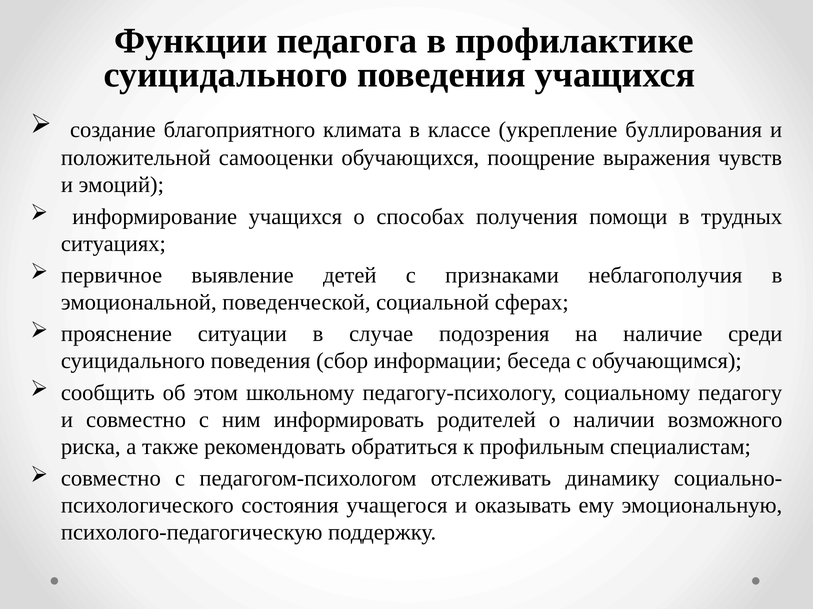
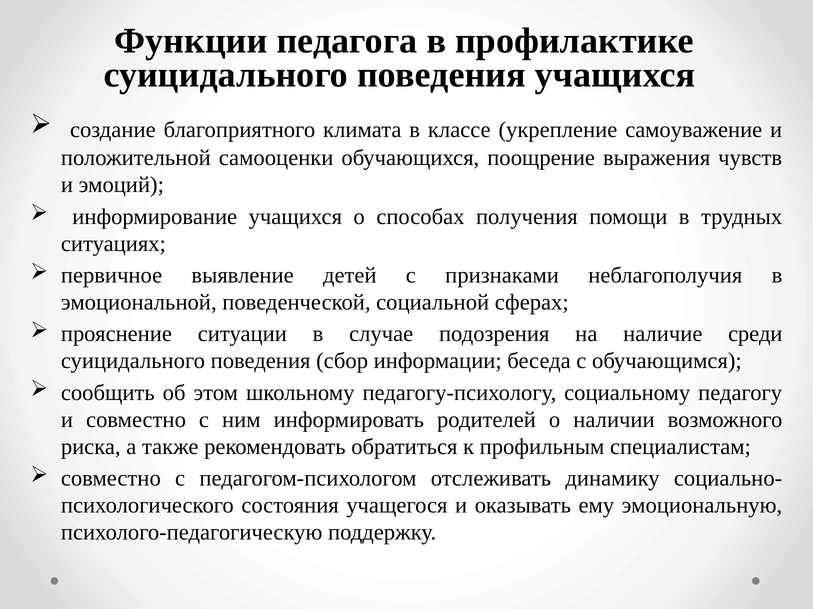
буллирования: буллирования -> самоуважение
